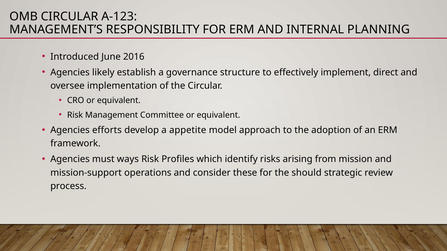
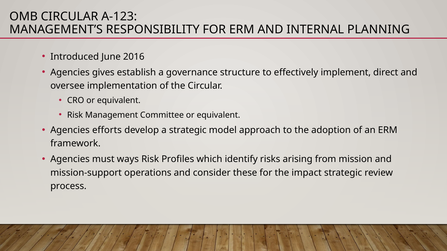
likely: likely -> gives
a appetite: appetite -> strategic
should: should -> impact
